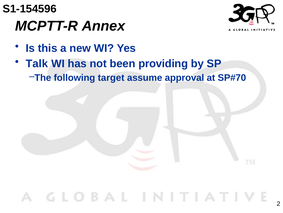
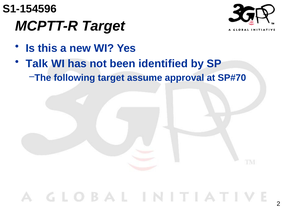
MCPTT-R Annex: Annex -> Target
providing: providing -> identified
